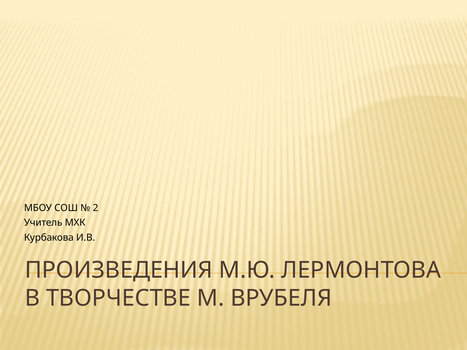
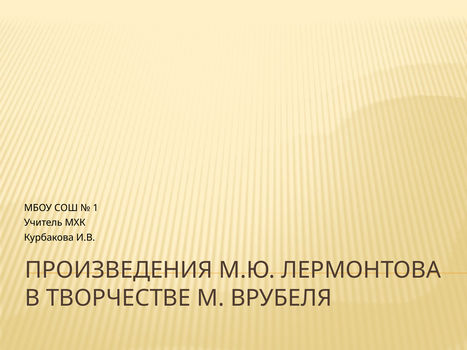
2: 2 -> 1
